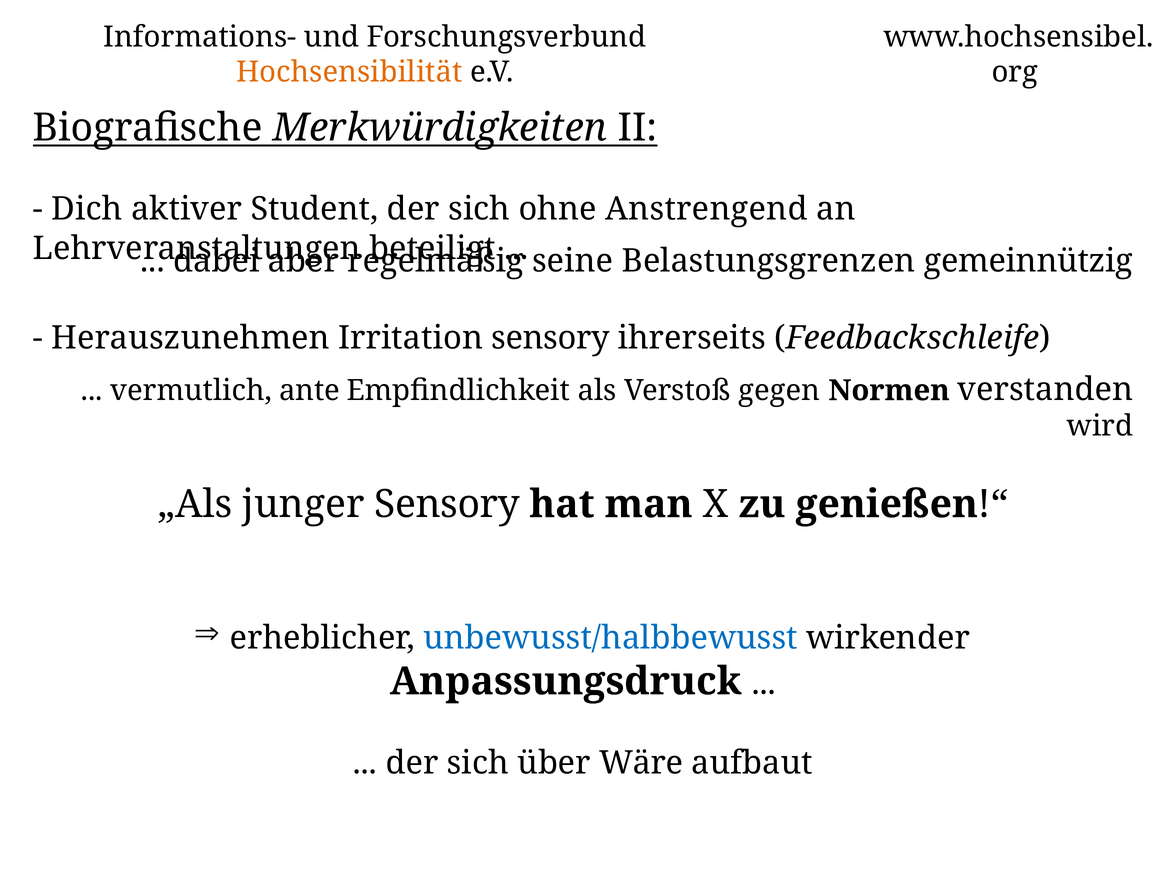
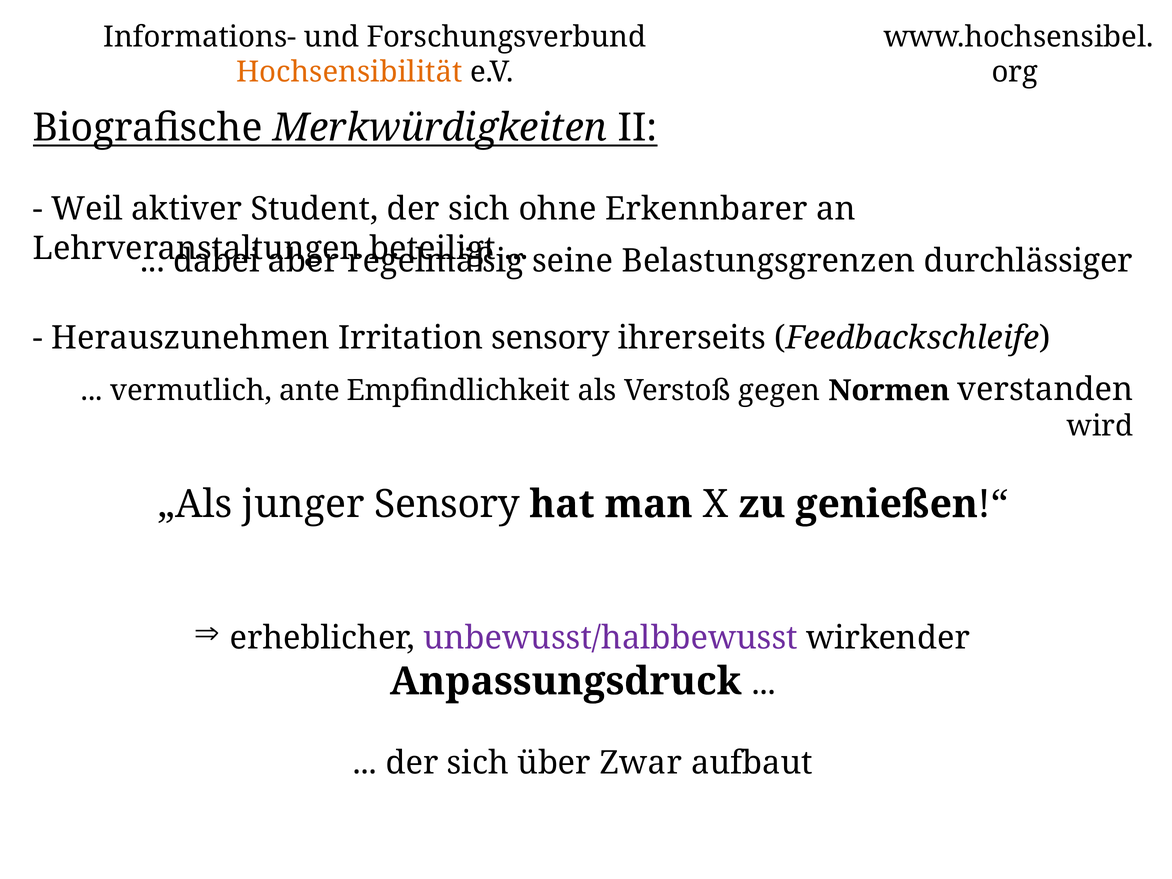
Dich: Dich -> Weil
Anstrengend: Anstrengend -> Erkennbarer
gemeinnützig: gemeinnützig -> durchlässiger
unbewusst/halbbewusst colour: blue -> purple
Wäre: Wäre -> Zwar
